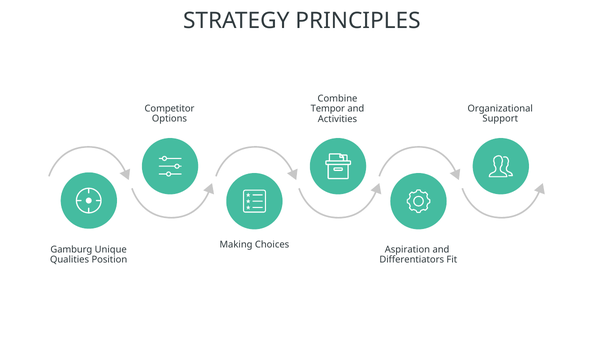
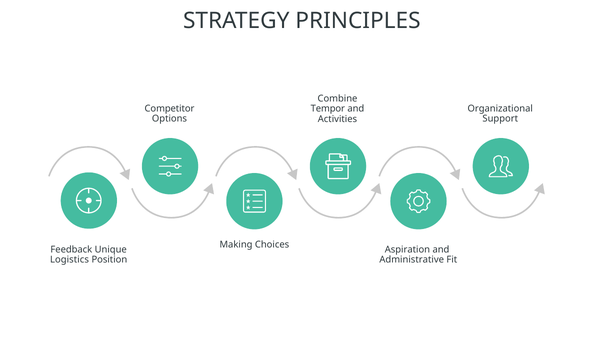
Gamburg: Gamburg -> Feedback
Qualities: Qualities -> Logistics
Differentiators: Differentiators -> Administrative
